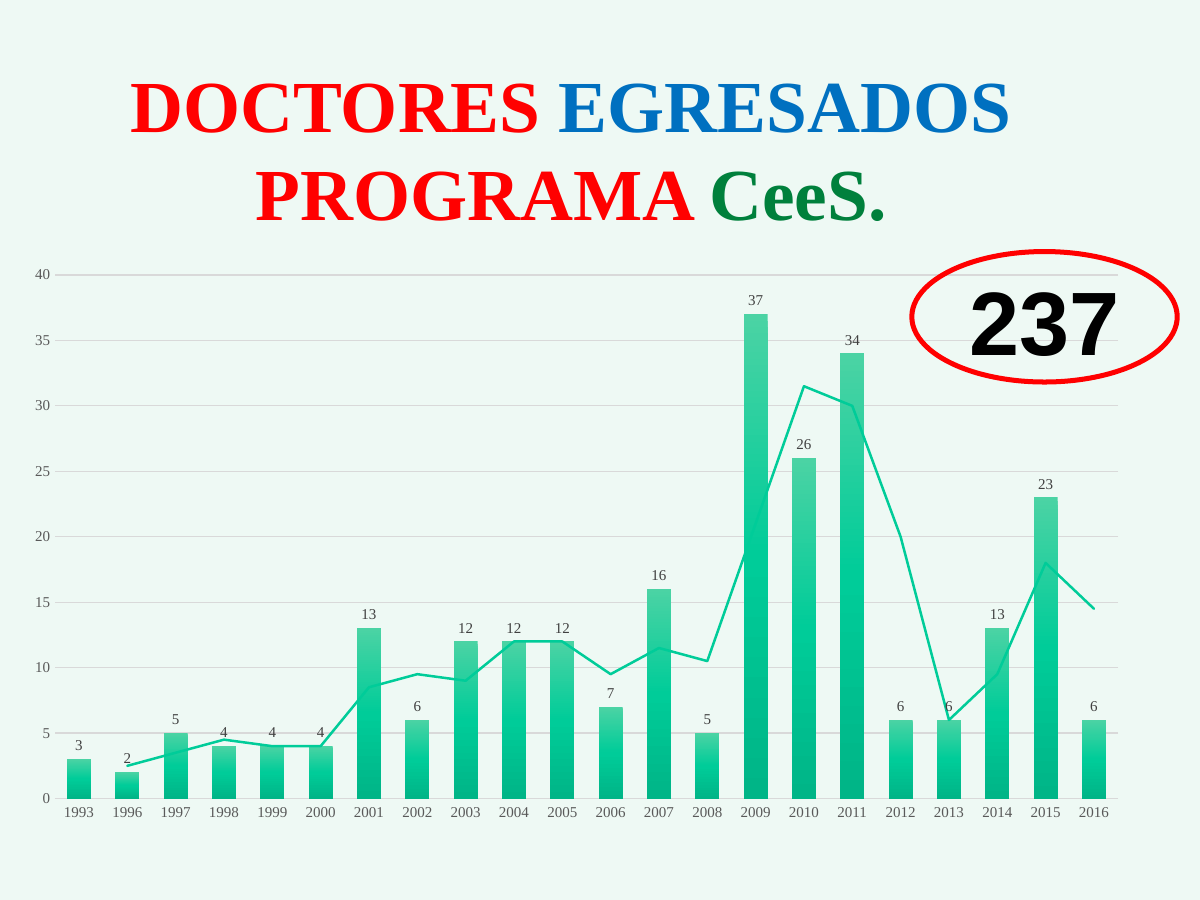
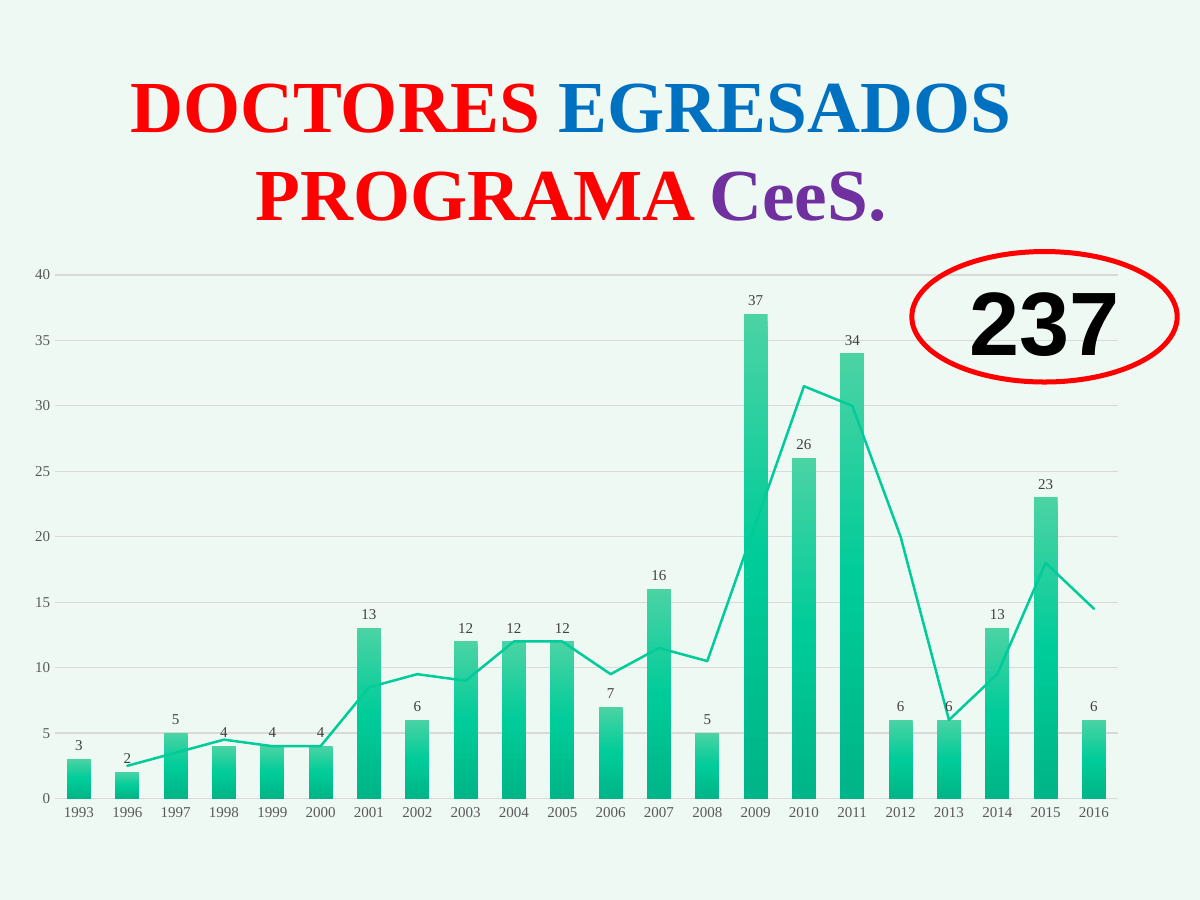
CeeS colour: green -> purple
